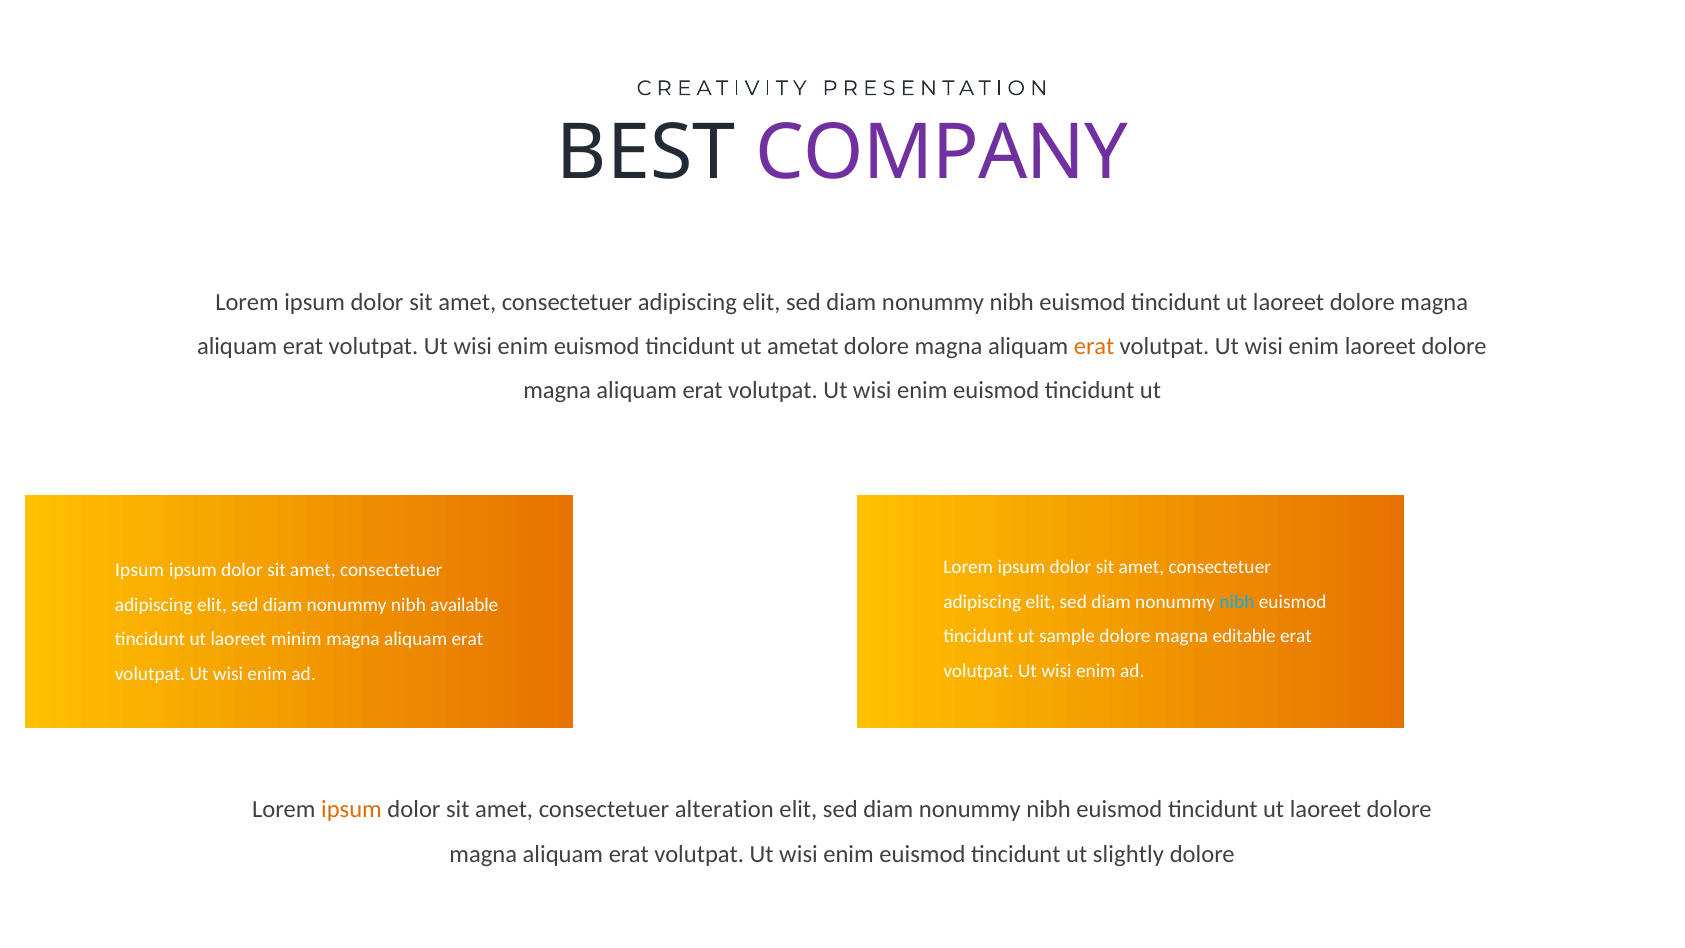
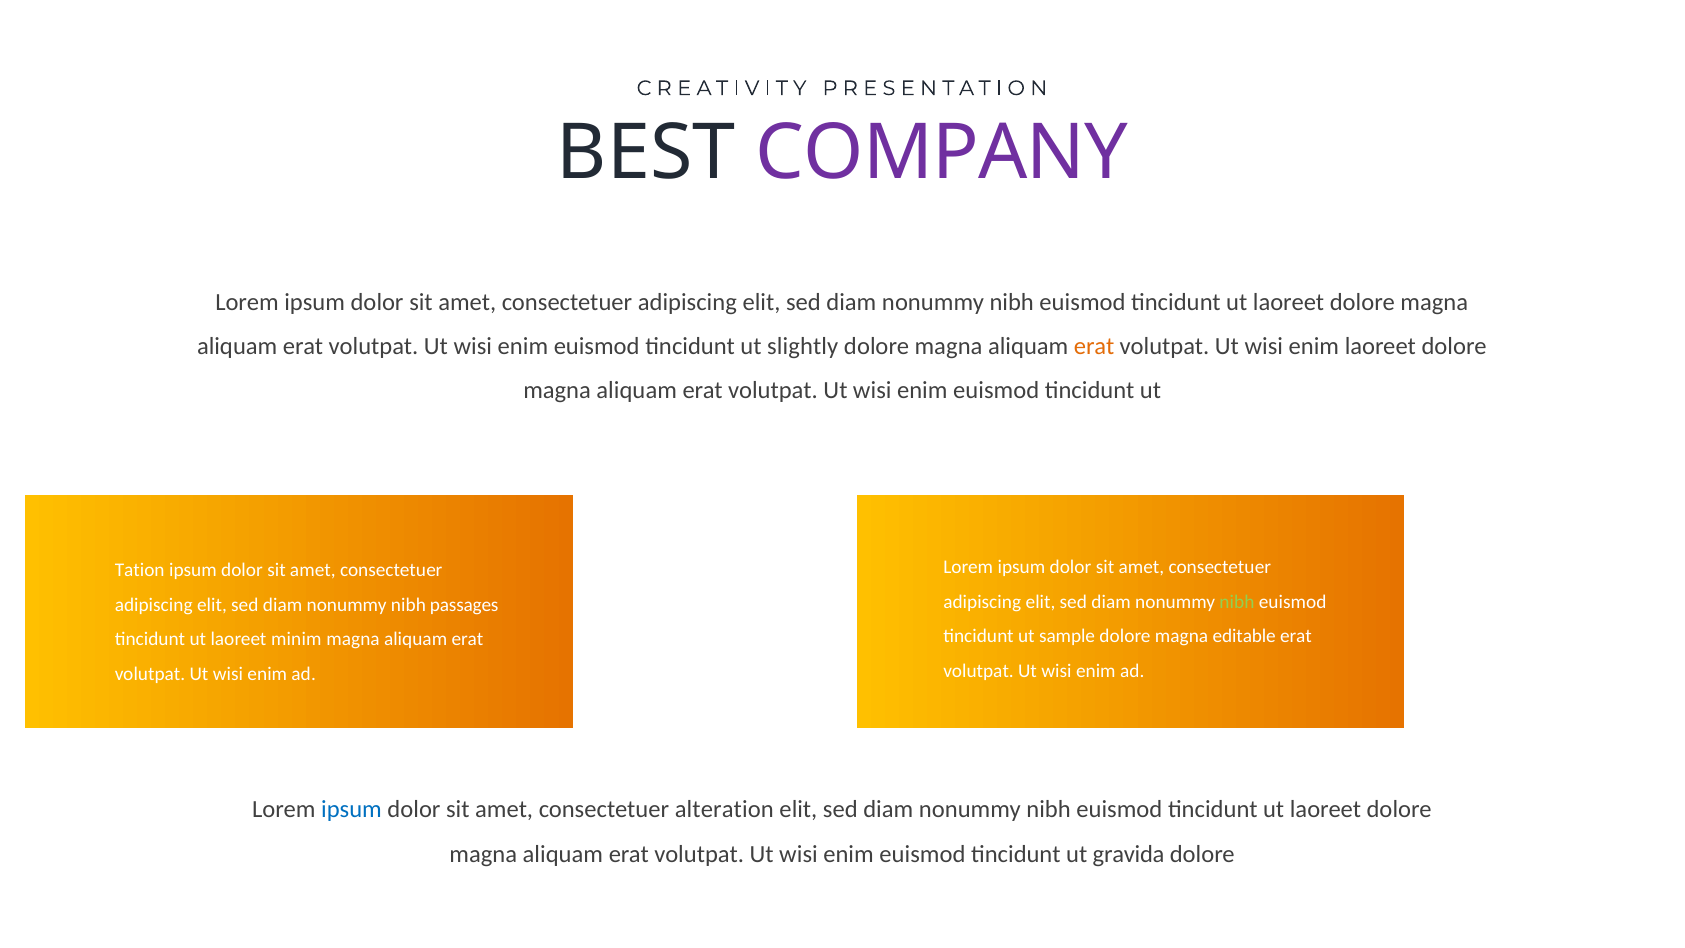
ametat: ametat -> slightly
Ipsum at (140, 570): Ipsum -> Tation
nibh at (1237, 602) colour: light blue -> light green
available: available -> passages
ipsum at (352, 810) colour: orange -> blue
slightly: slightly -> gravida
